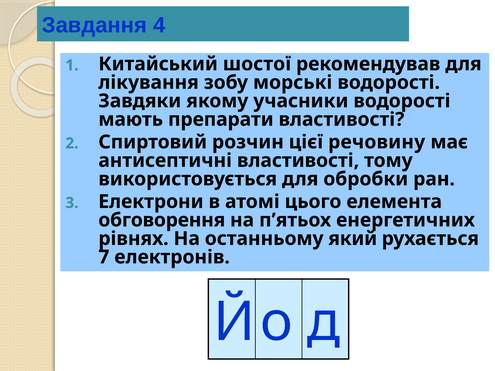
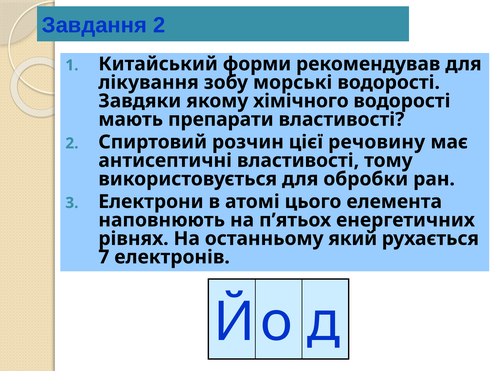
Завдання 4: 4 -> 2
шостої: шостої -> форми
учасники: учасники -> хімічного
обговорення: обговорення -> наповнюють
